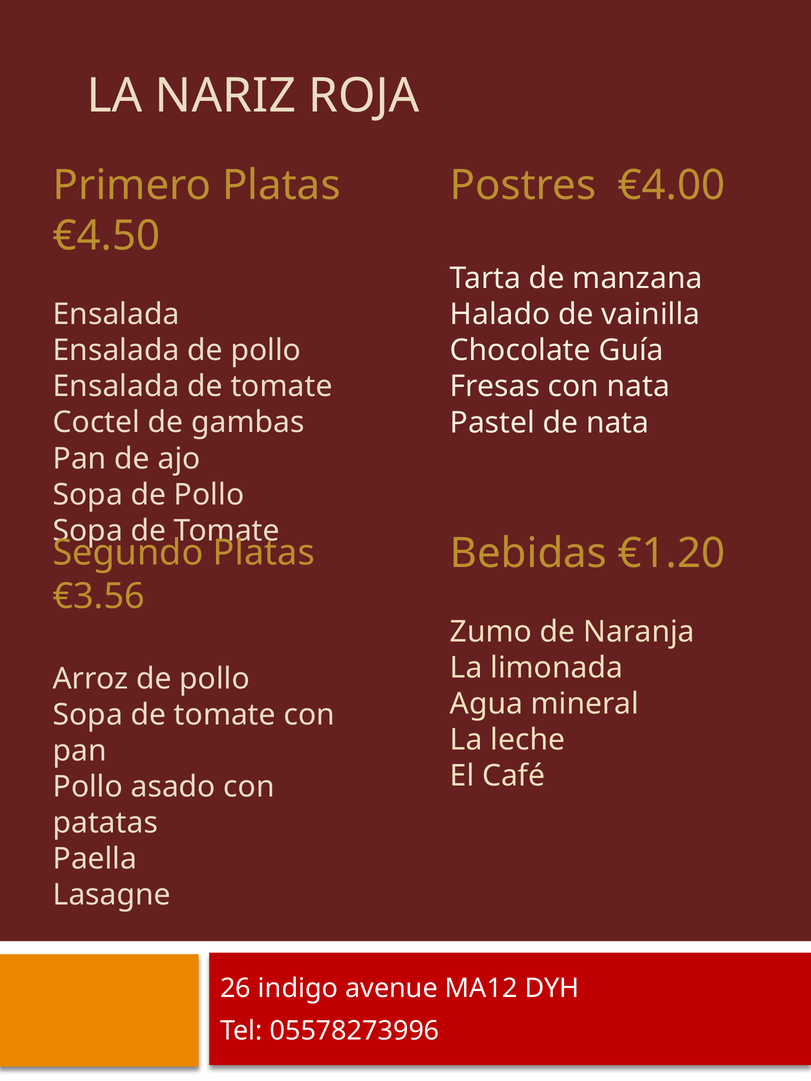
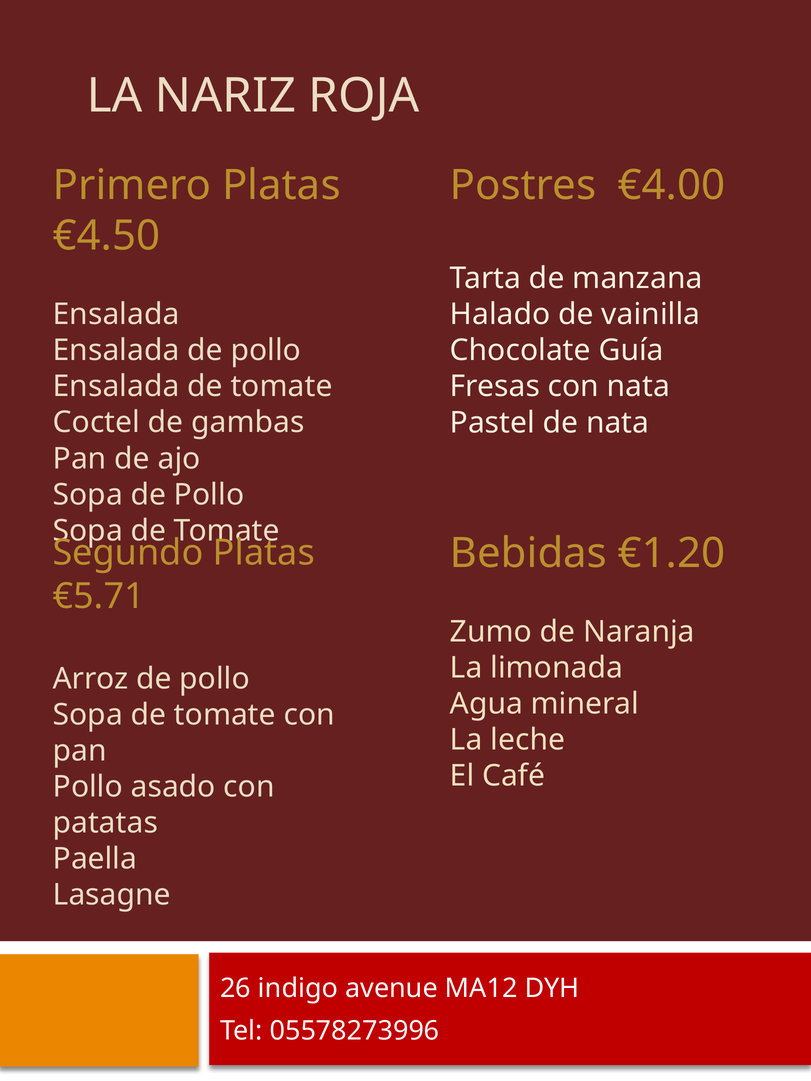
€3.56: €3.56 -> €5.71
